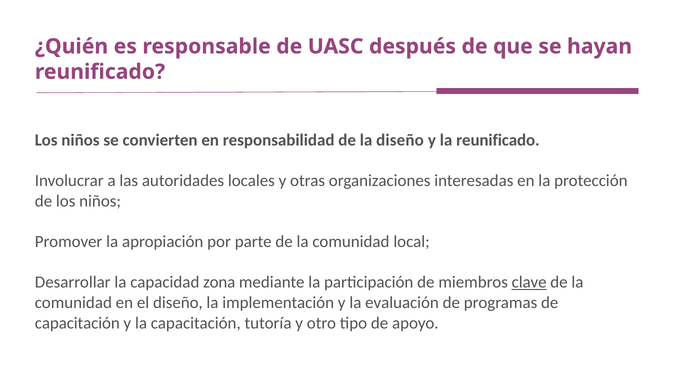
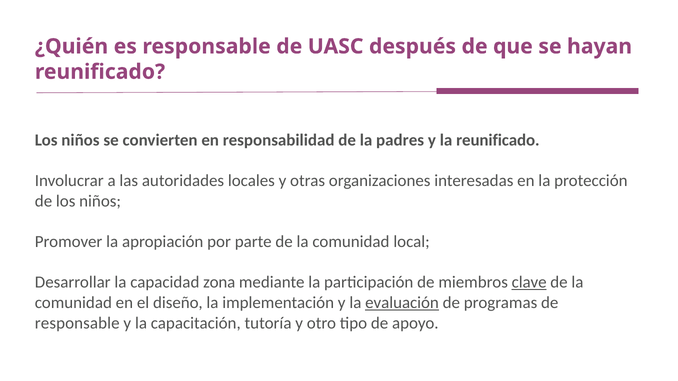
la diseño: diseño -> padres
evaluación underline: none -> present
capacitación at (77, 323): capacitación -> responsable
